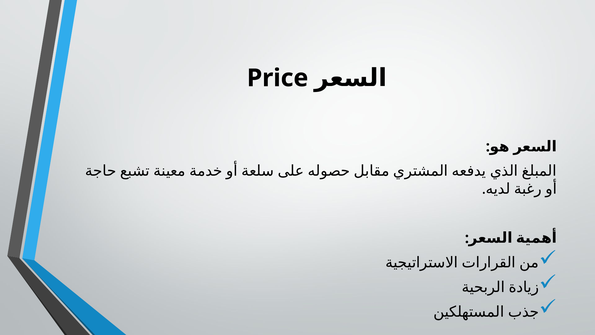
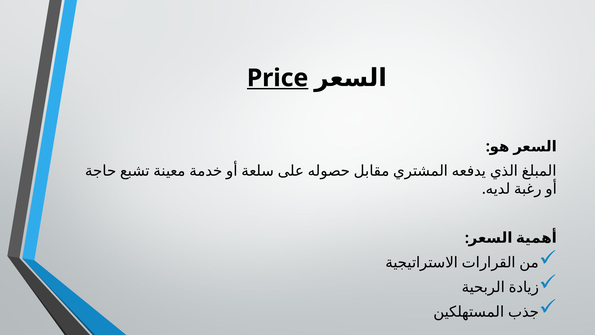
Price underline: none -> present
